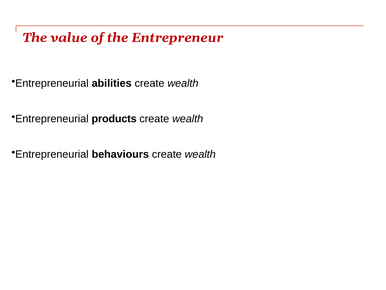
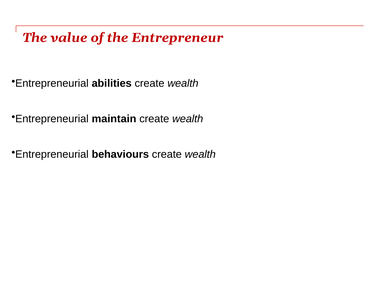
products: products -> maintain
